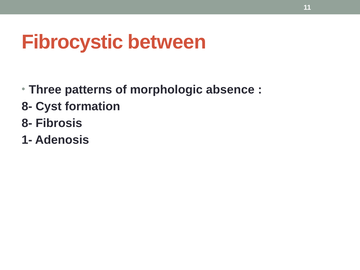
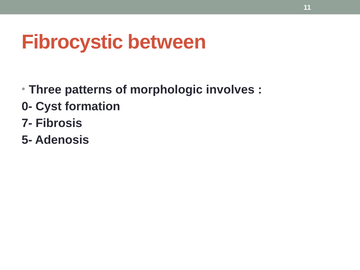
absence: absence -> involves
8- at (27, 106): 8- -> 0-
8- at (27, 123): 8- -> 7-
1-: 1- -> 5-
